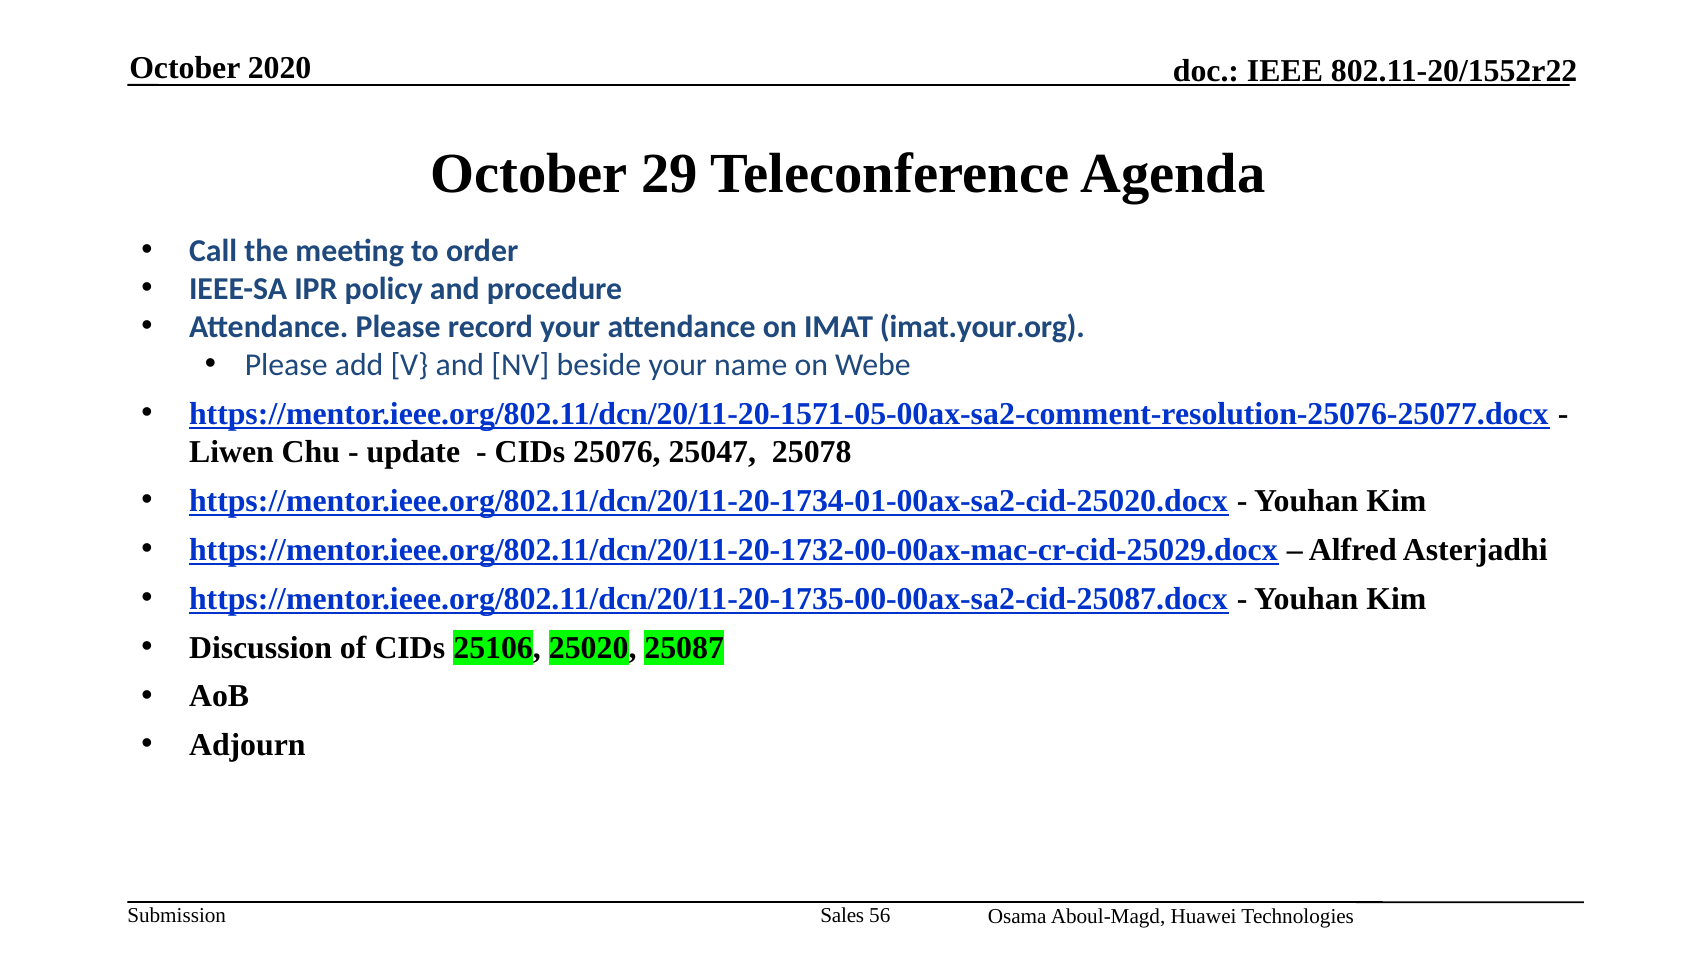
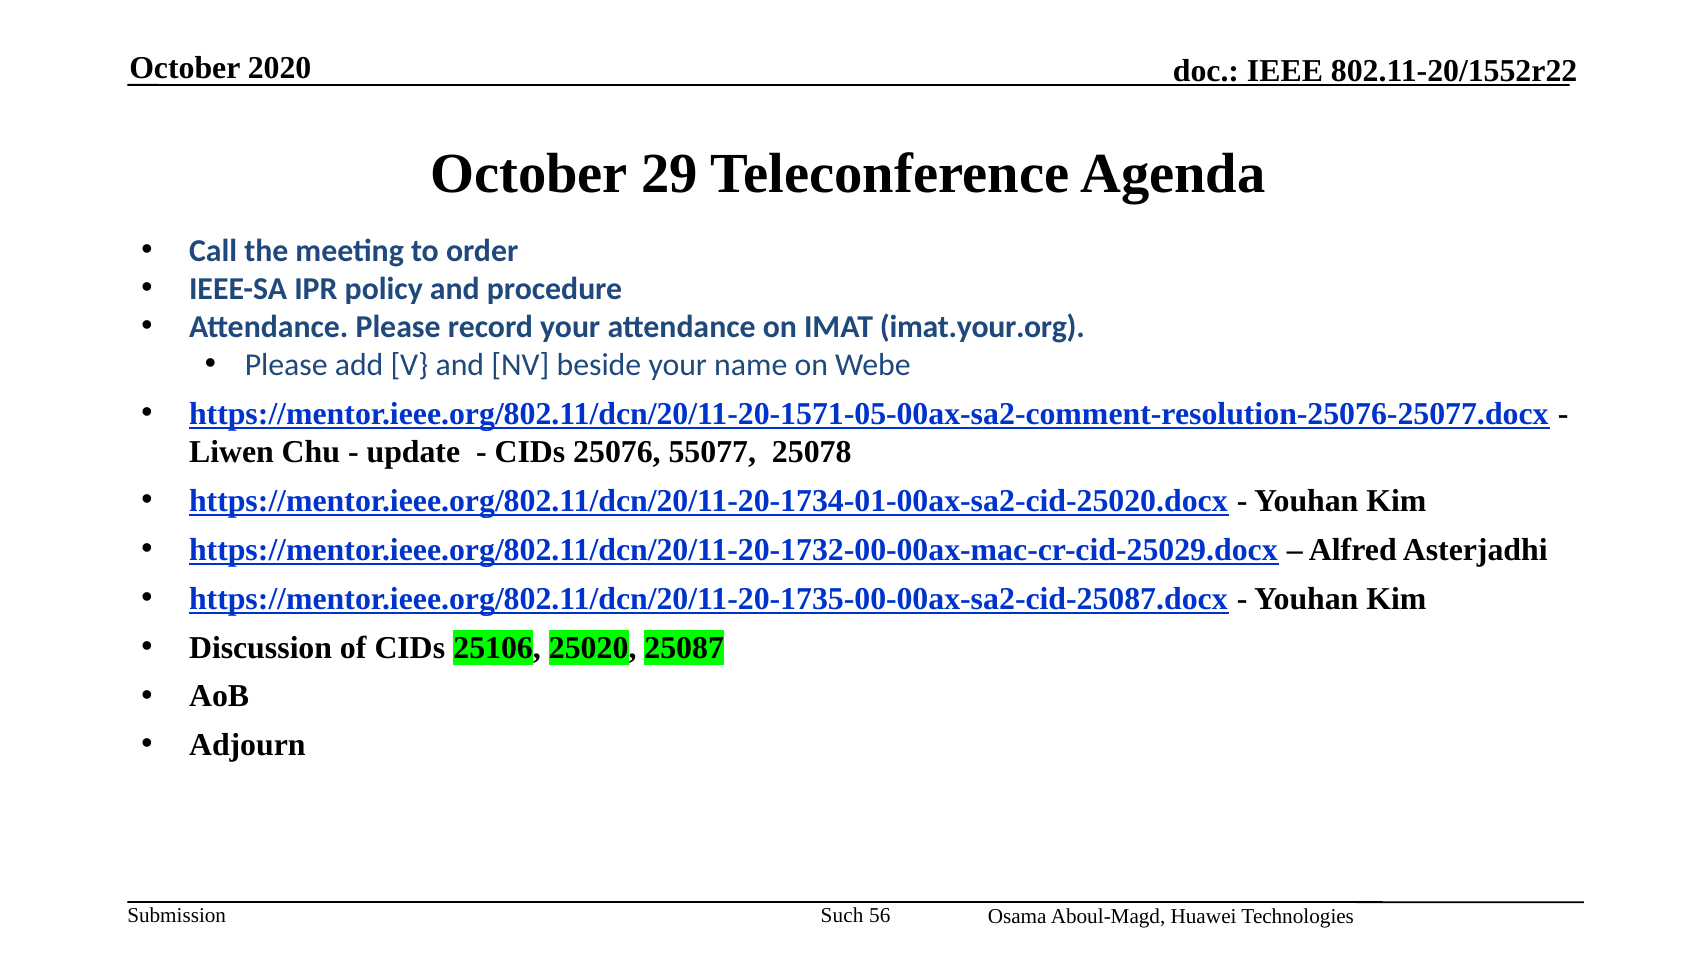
25047: 25047 -> 55077
Sales: Sales -> Such
